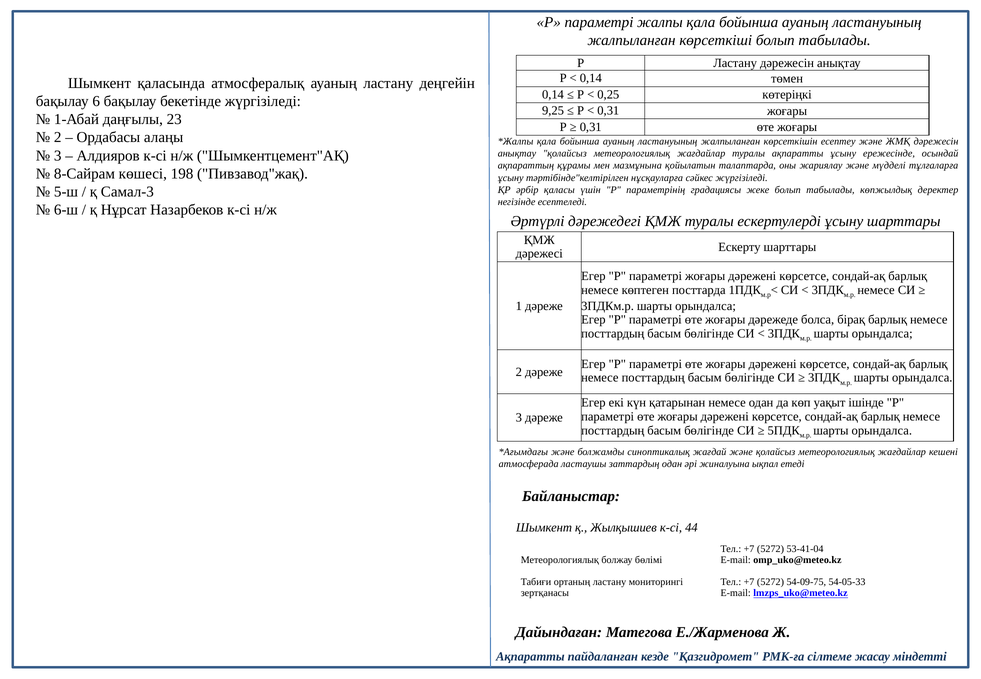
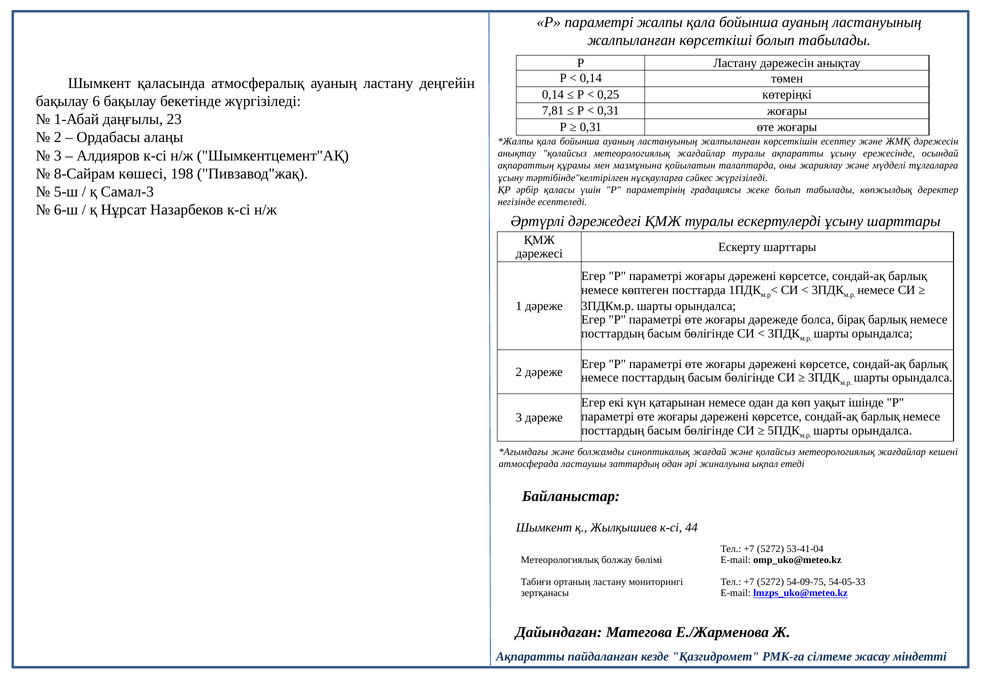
9,25: 9,25 -> 7,81
